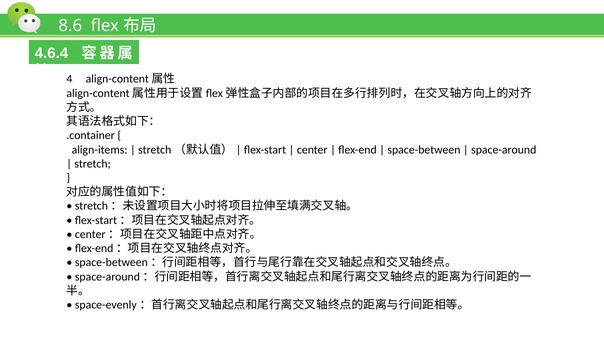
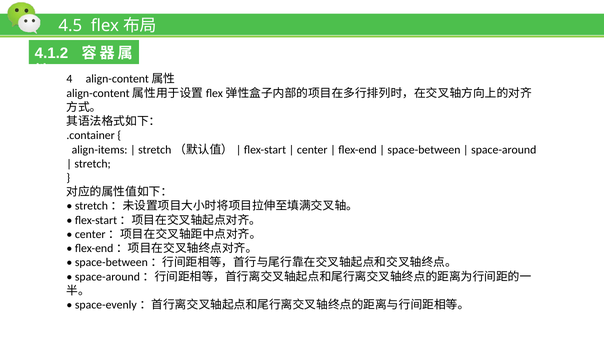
8.6: 8.6 -> 4.5
4.6.4: 4.6.4 -> 4.1.2
